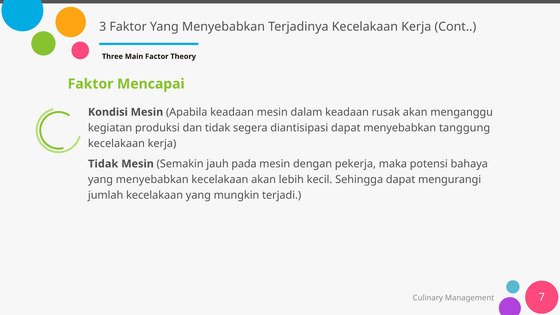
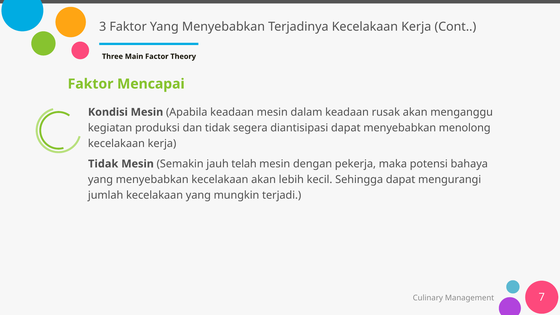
tanggung: tanggung -> menolong
pada: pada -> telah
